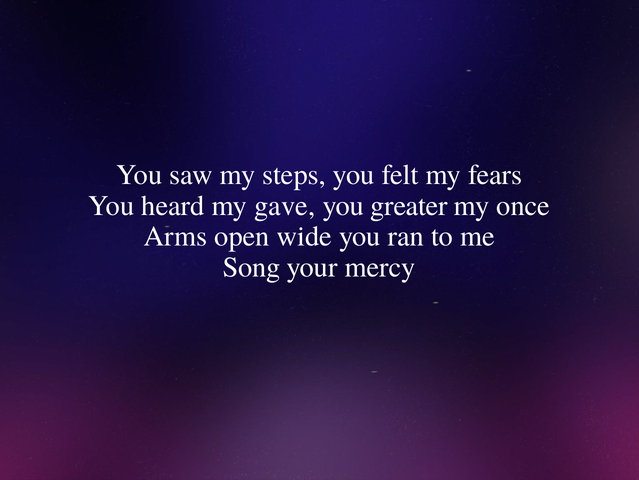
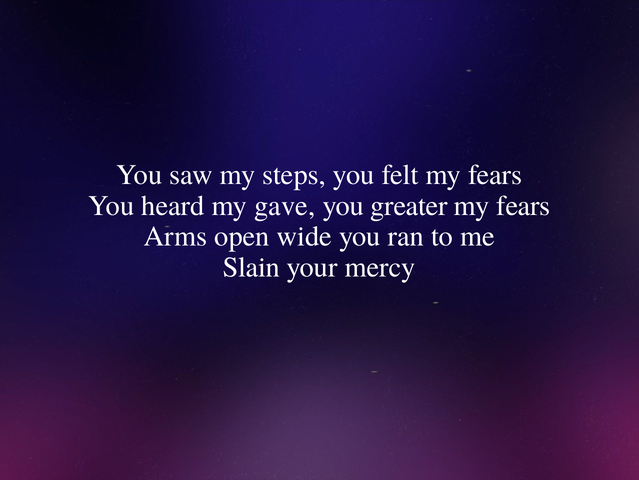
once at (523, 205): once -> fears
Song: Song -> Slain
